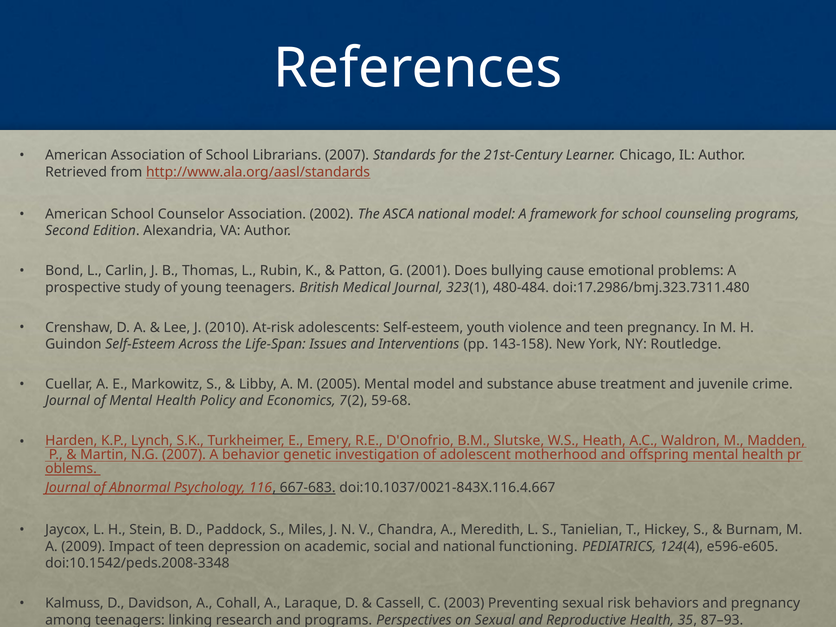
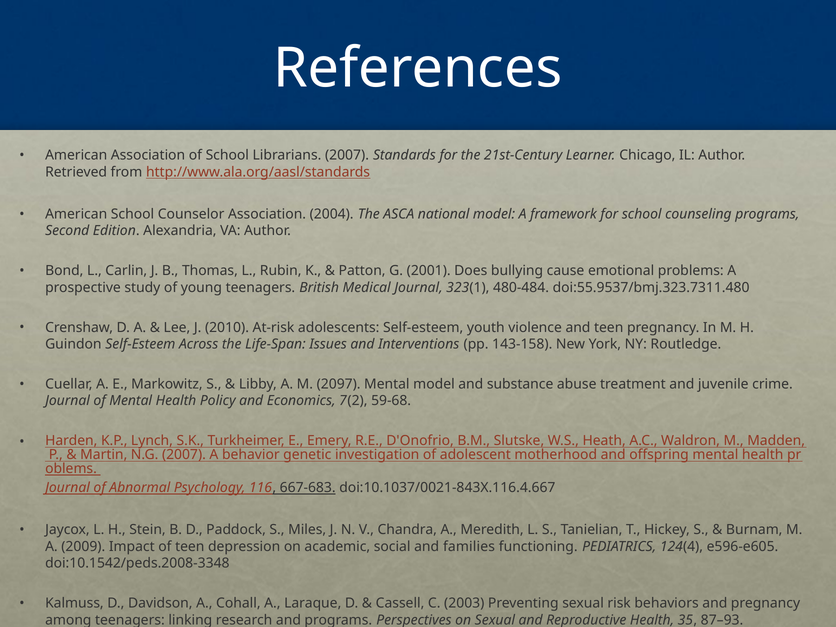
2002: 2002 -> 2004
doi:17.2986/bmj.323.7311.480: doi:17.2986/bmj.323.7311.480 -> doi:55.9537/bmj.323.7311.480
2005: 2005 -> 2097
and national: national -> families
